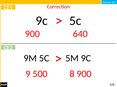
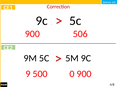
640: 640 -> 506
8: 8 -> 0
